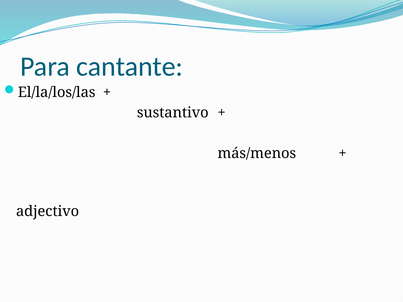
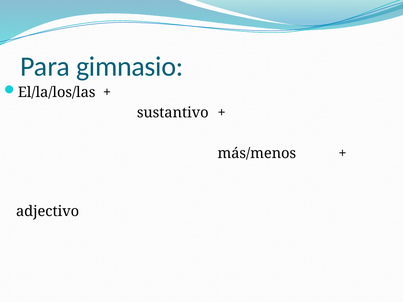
cantante: cantante -> gimnasio
